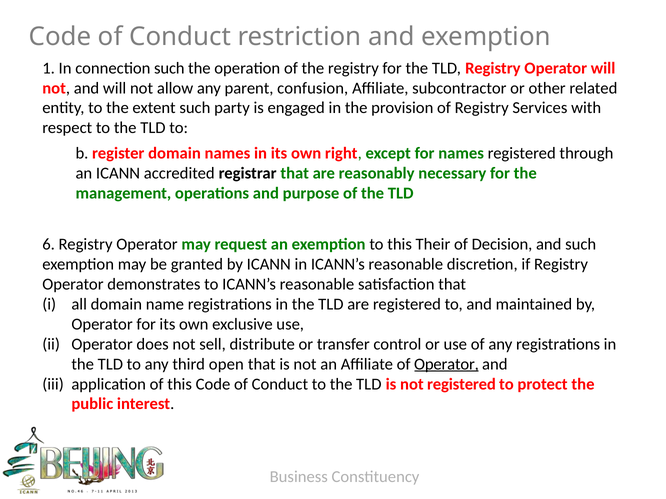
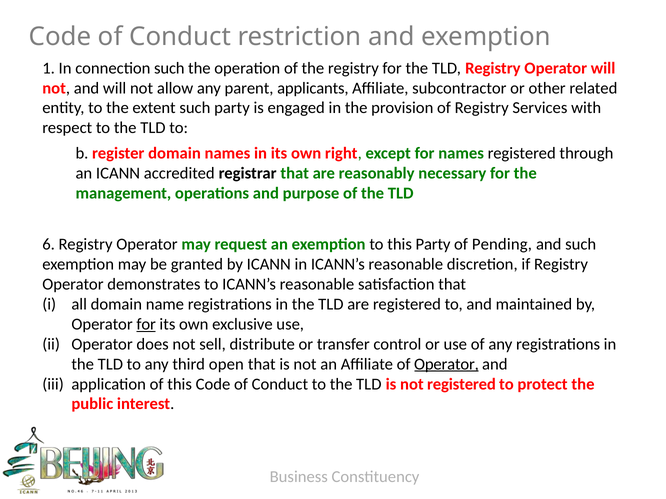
confusion: confusion -> applicants
this Their: Their -> Party
Decision: Decision -> Pending
for at (146, 324) underline: none -> present
